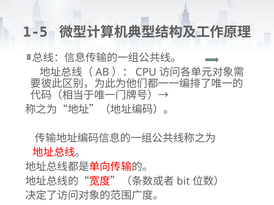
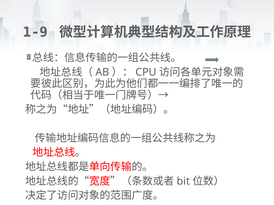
1-5: 1-5 -> 1-9
